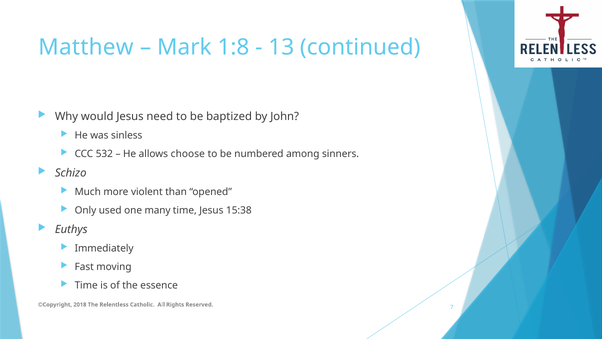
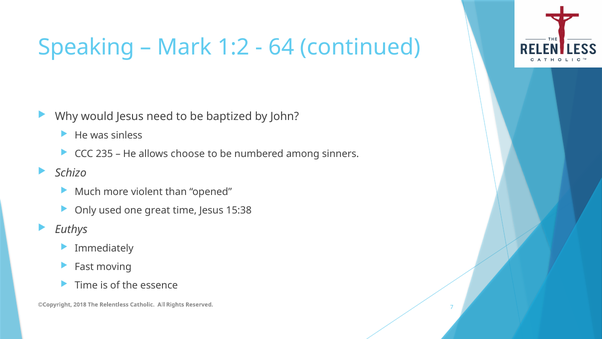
Matthew: Matthew -> Speaking
1:8: 1:8 -> 1:2
13: 13 -> 64
532: 532 -> 235
many: many -> great
